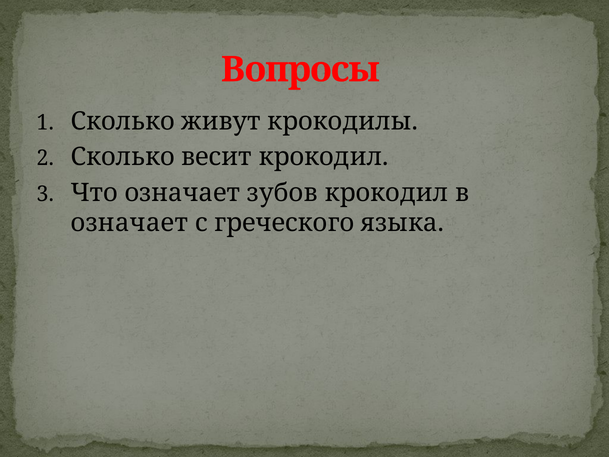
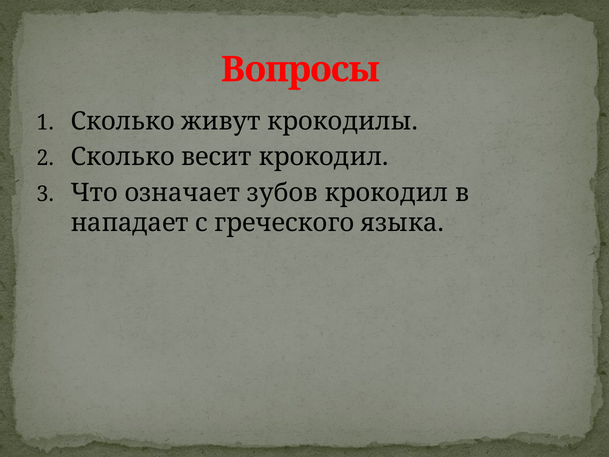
означает at (129, 223): означает -> нападает
